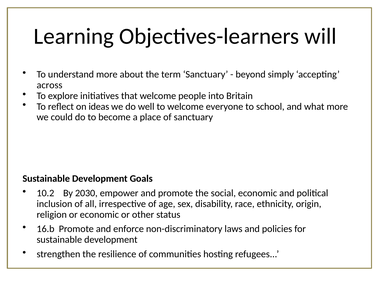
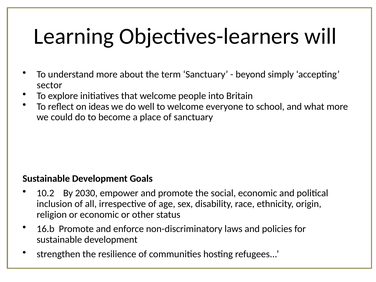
across: across -> sector
